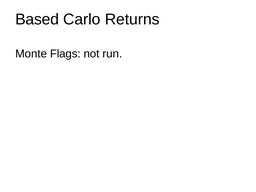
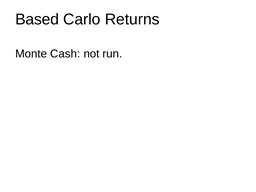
Flags: Flags -> Cash
